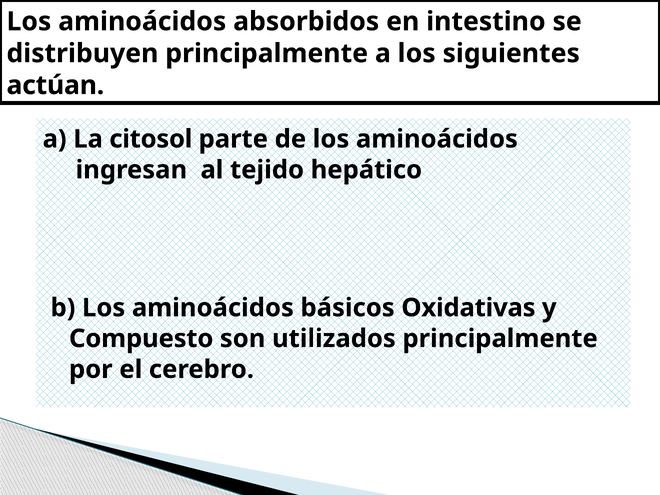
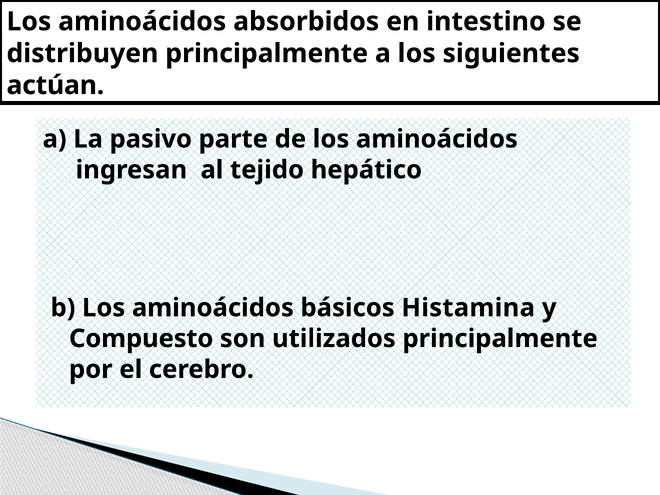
citosol: citosol -> pasivo
Oxidativas: Oxidativas -> Histamina
